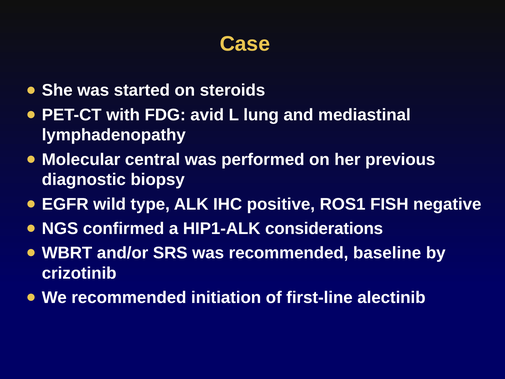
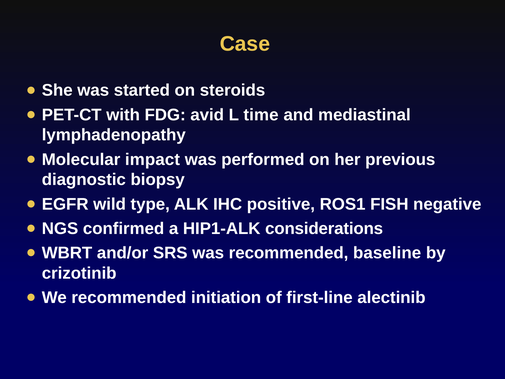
lung: lung -> time
central: central -> impact
